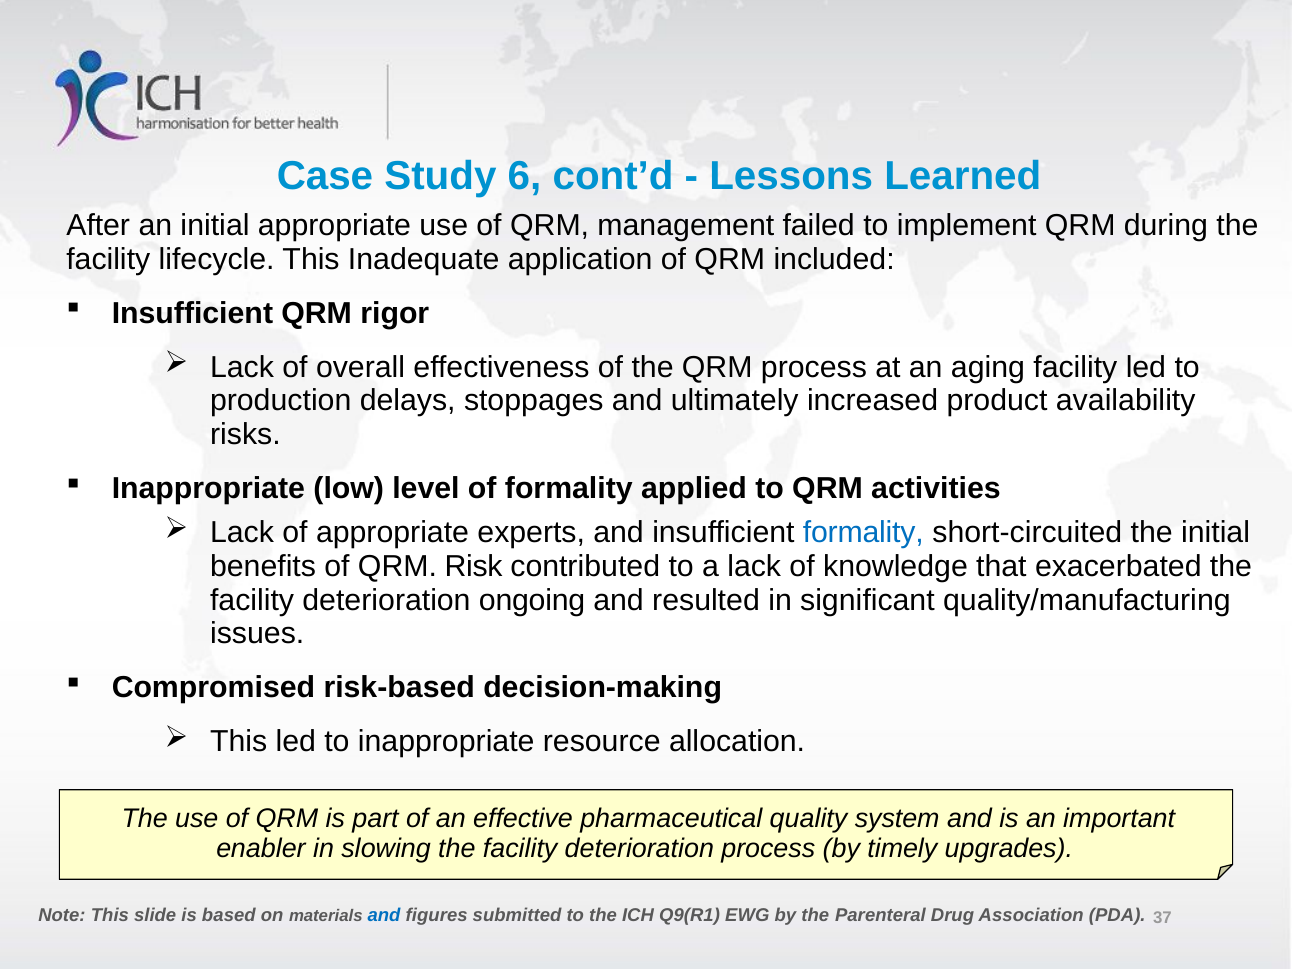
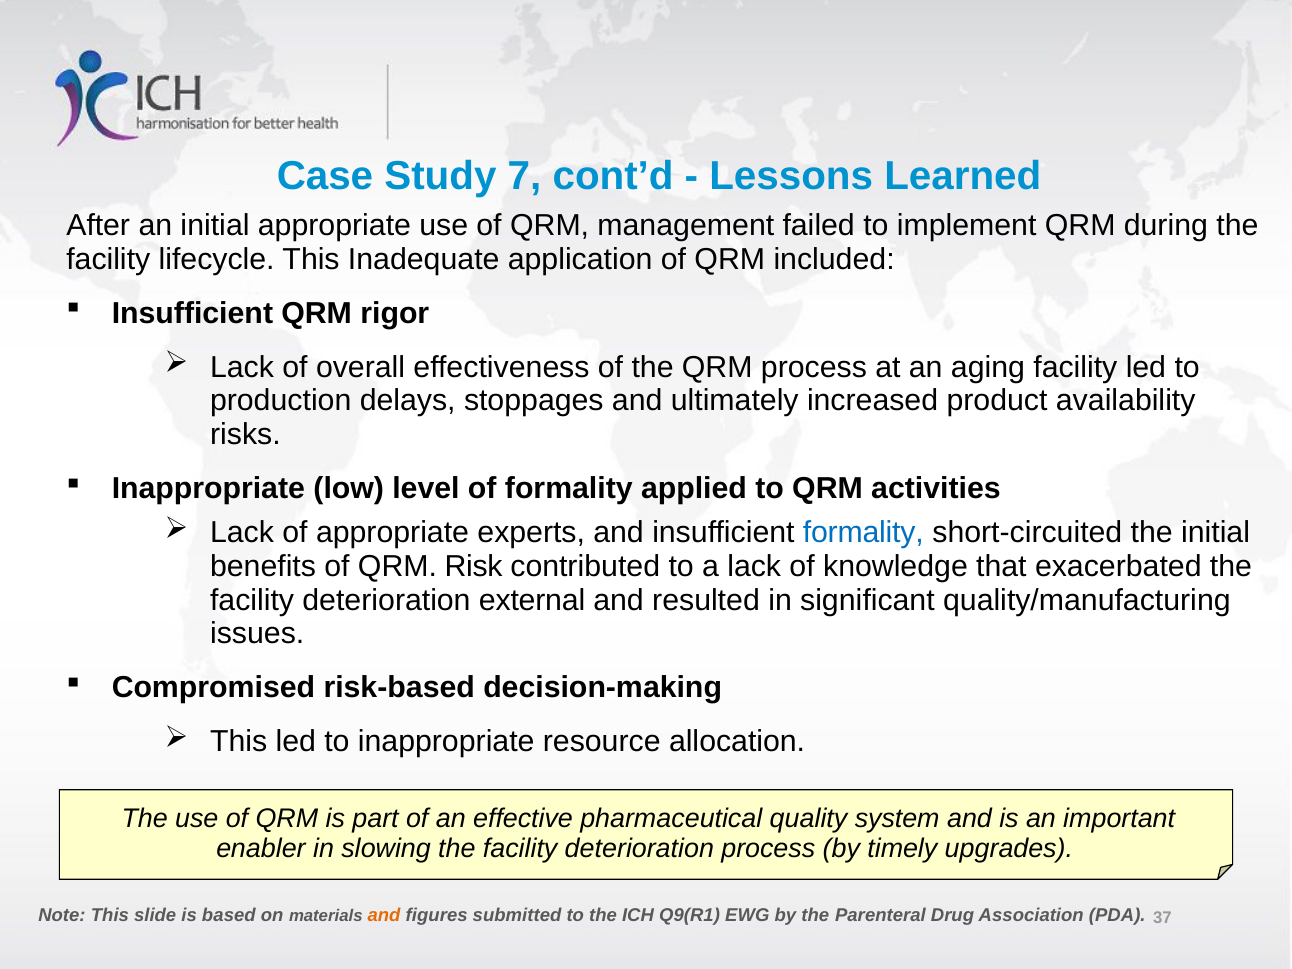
6: 6 -> 7
ongoing: ongoing -> external
and at (384, 915) colour: blue -> orange
